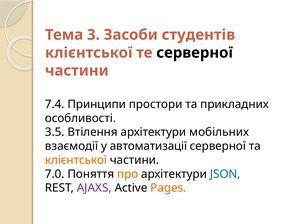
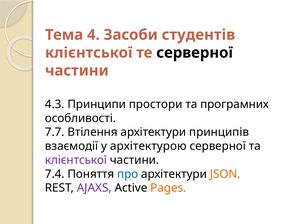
3: 3 -> 4
7.4: 7.4 -> 4.3
прикладних: прикладних -> програмних
3.5: 3.5 -> 7.7
мобільних: мобільних -> принципів
автоматизації: автоматизації -> архітектурою
клієнтської at (76, 160) colour: orange -> purple
7.0: 7.0 -> 7.4
про colour: orange -> blue
JSON colour: blue -> orange
